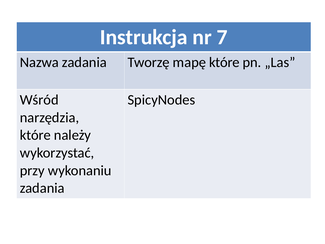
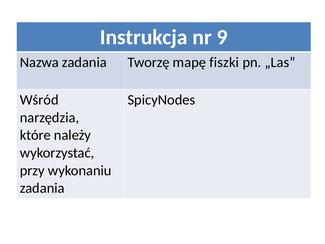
7: 7 -> 9
mapę które: które -> fiszki
